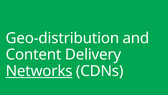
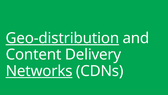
Geo-distribution underline: none -> present
